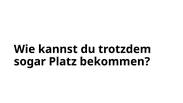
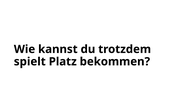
sogar: sogar -> spielt
